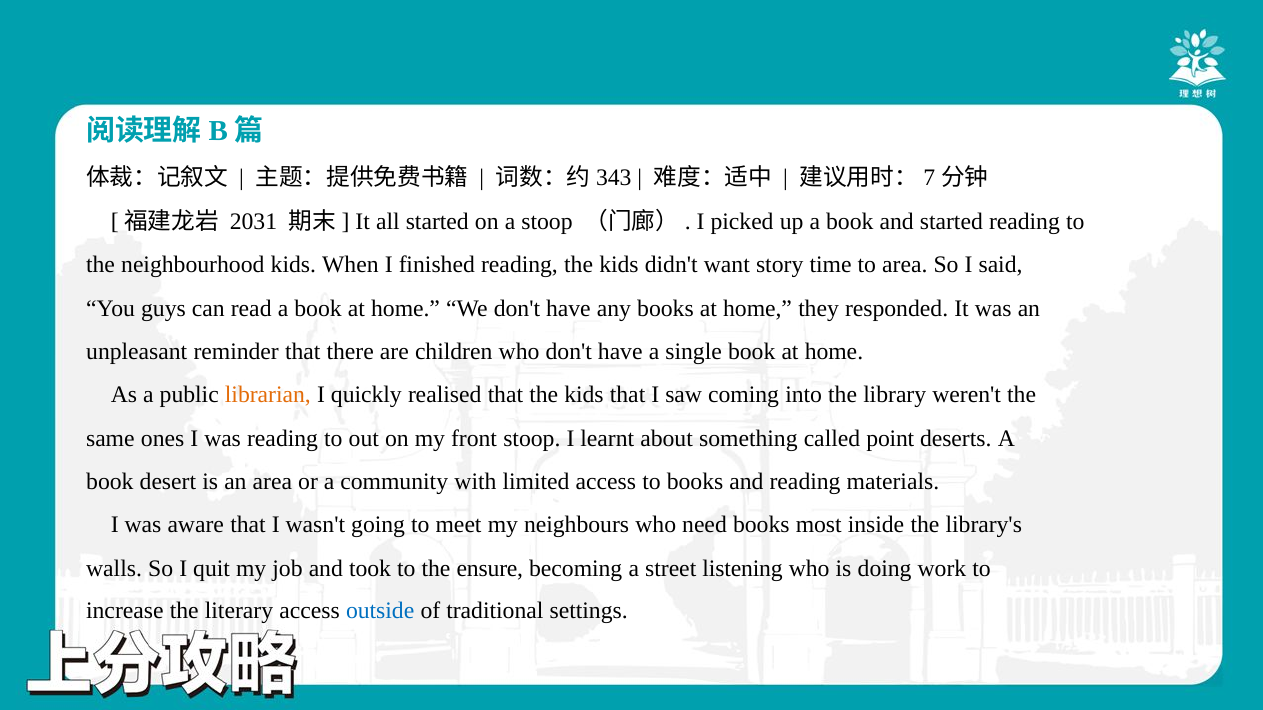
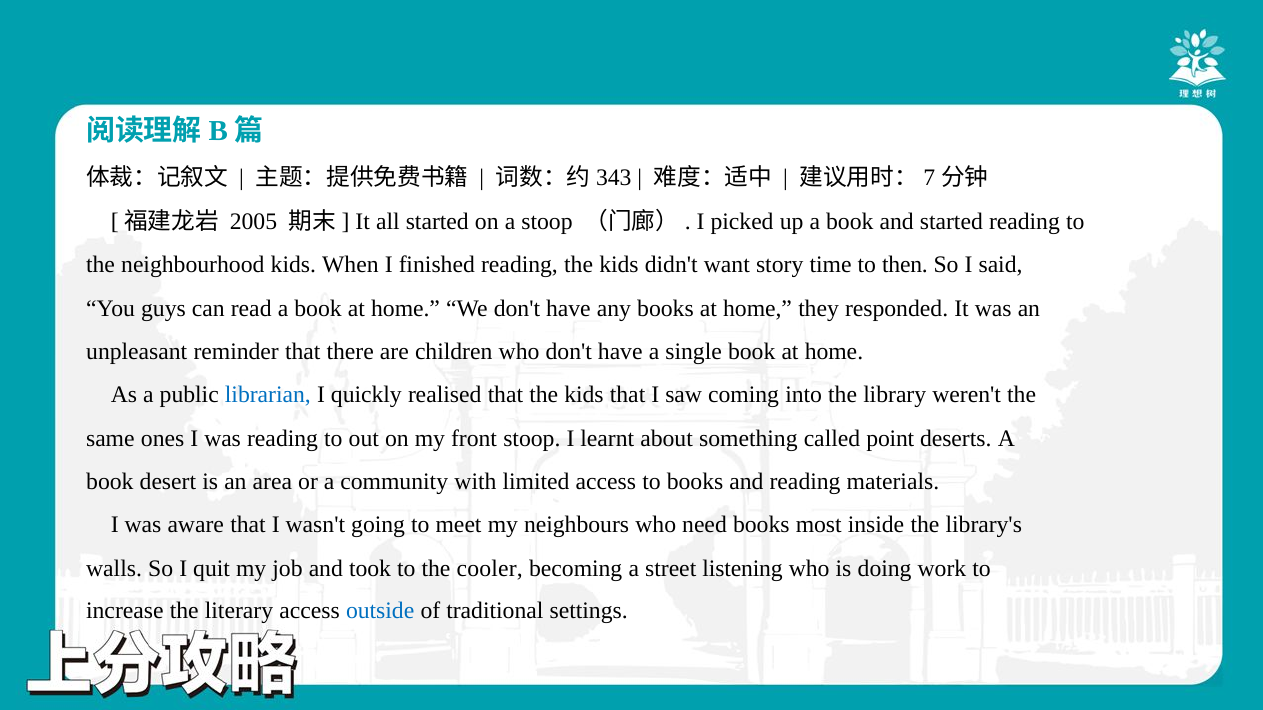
2031: 2031 -> 2005
to area: area -> then
librarian colour: orange -> blue
ensure: ensure -> cooler
